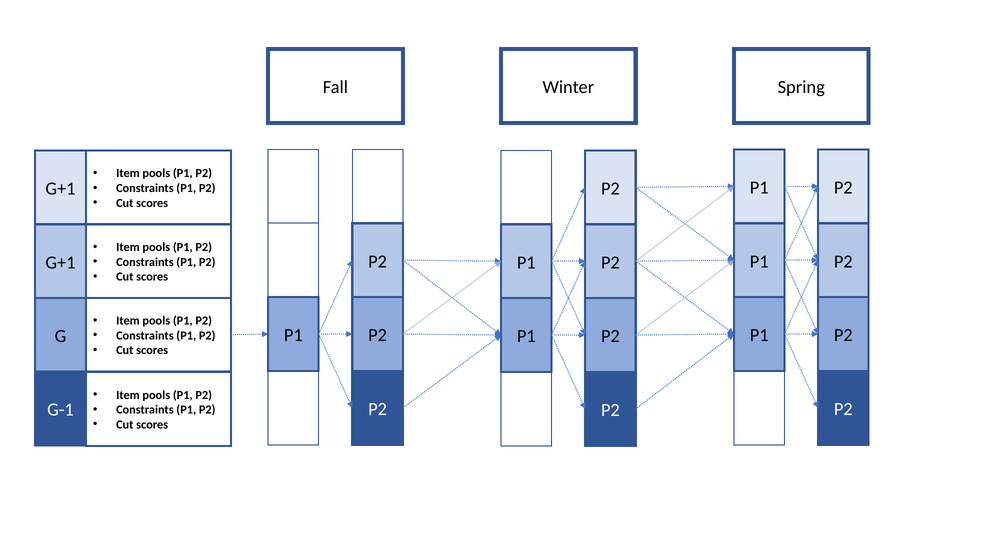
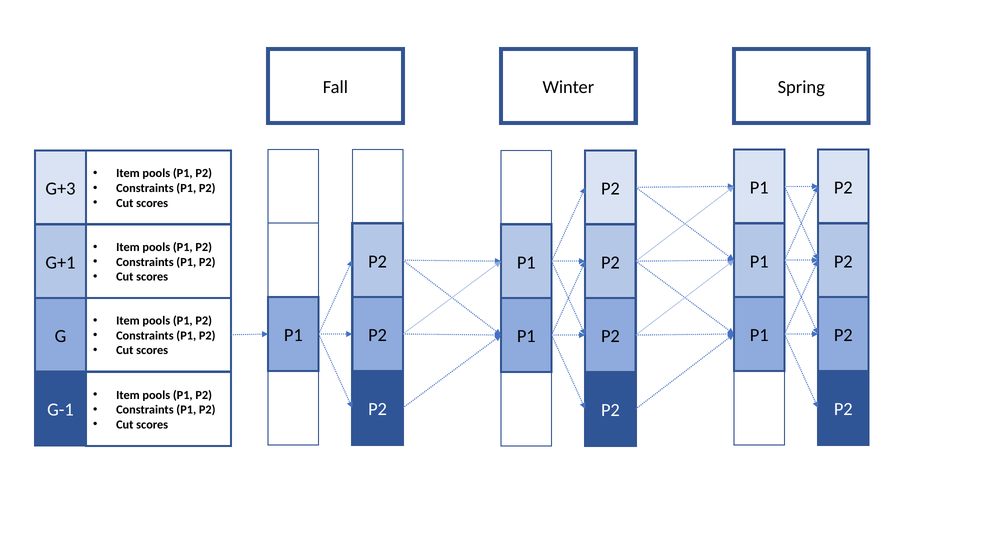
G+1 at (60, 188): G+1 -> G+3
